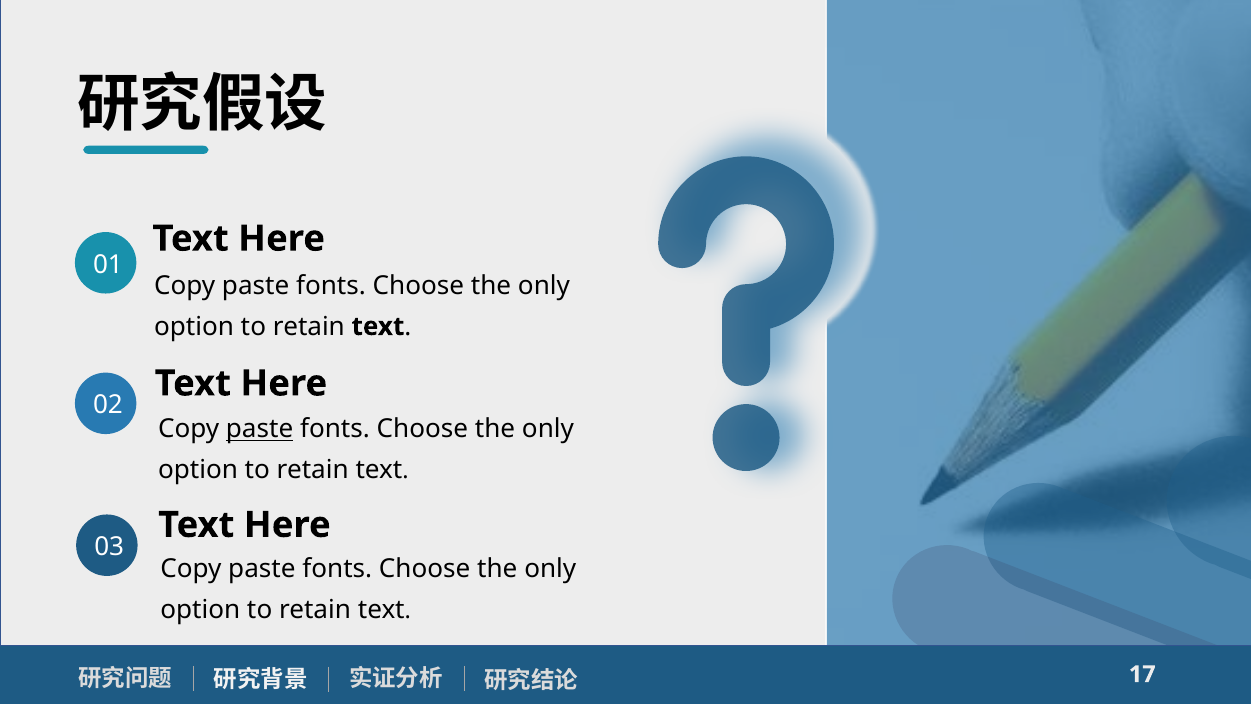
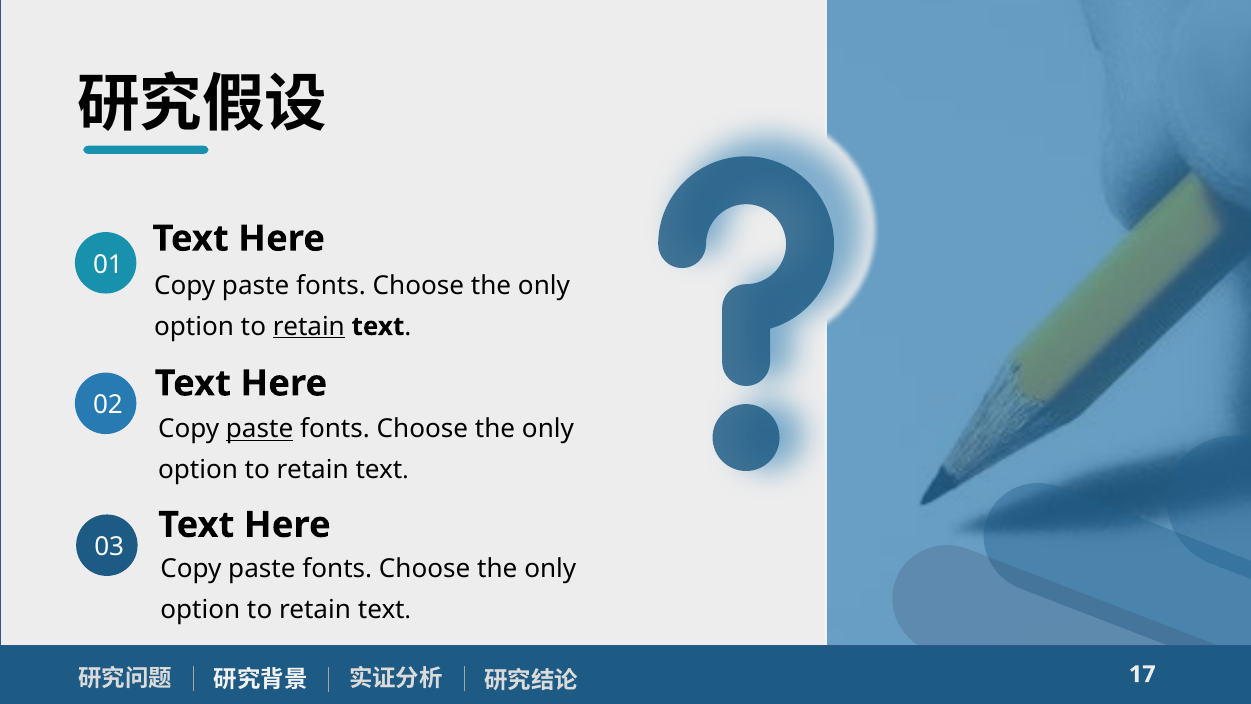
retain at (309, 326) underline: none -> present
